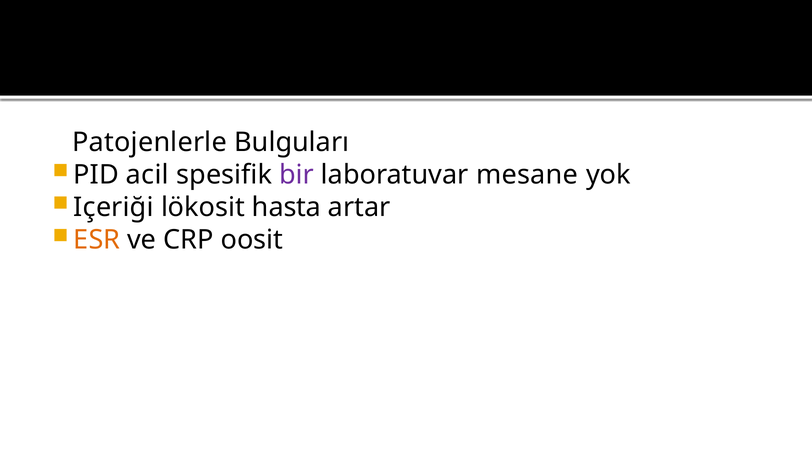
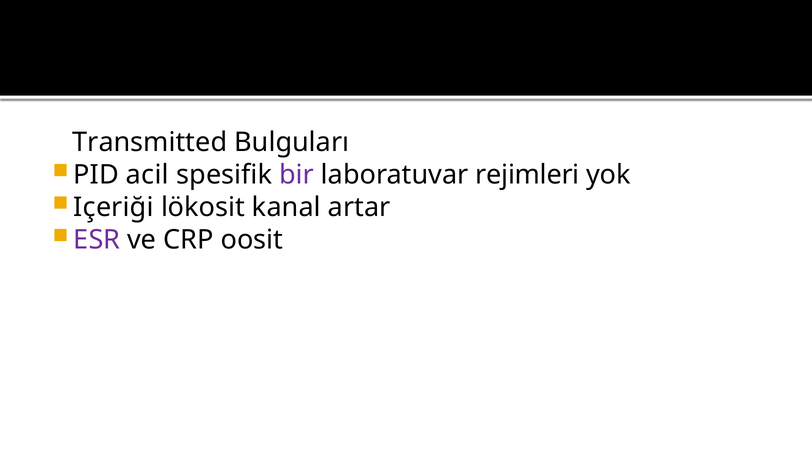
Patojenlerle: Patojenlerle -> Transmitted
mesane: mesane -> rejimleri
hasta: hasta -> kanal
ESR colour: orange -> purple
